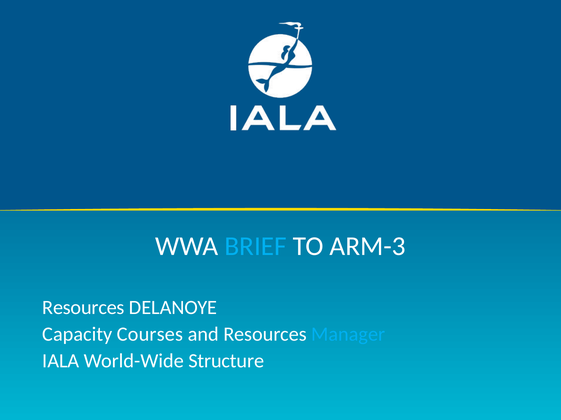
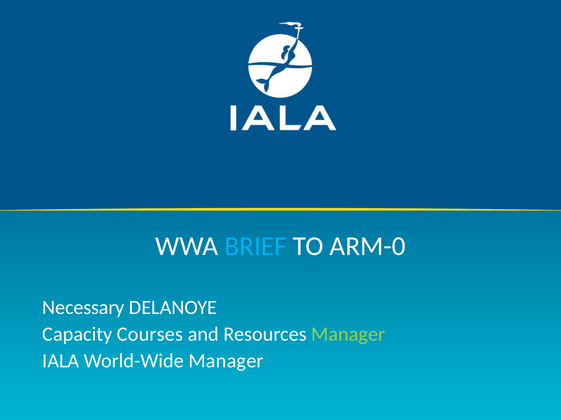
ARM-3: ARM-3 -> ARM-0
Resources at (83, 308): Resources -> Necessary
Manager at (348, 335) colour: light blue -> light green
World-Wide Structure: Structure -> Manager
